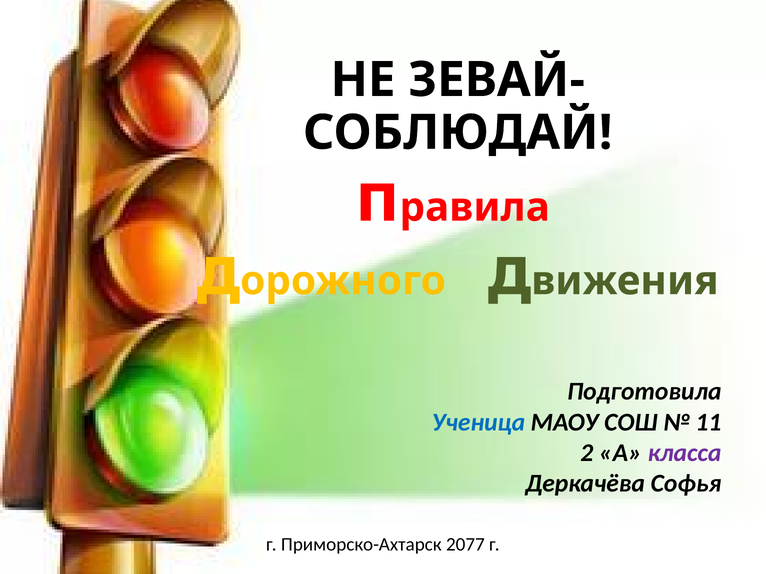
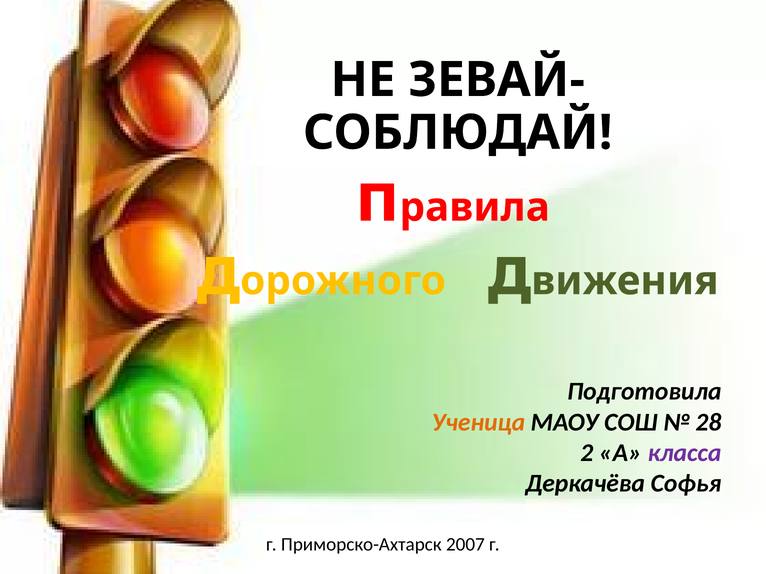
Ученица colour: blue -> orange
11: 11 -> 28
2077: 2077 -> 2007
